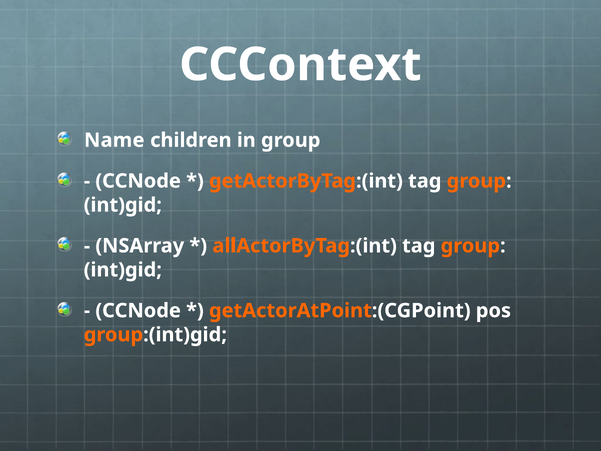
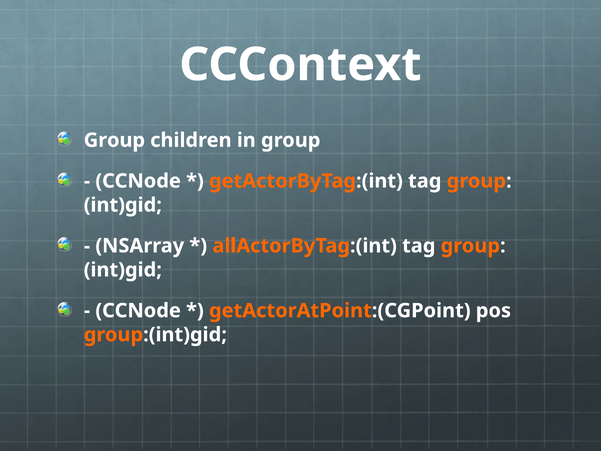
Name at (114, 140): Name -> Group
